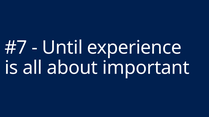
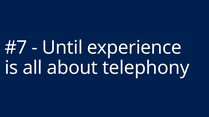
important: important -> telephony
